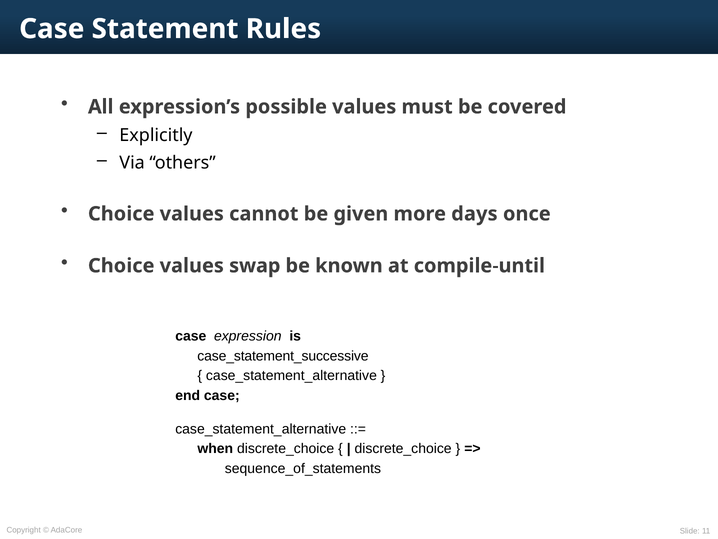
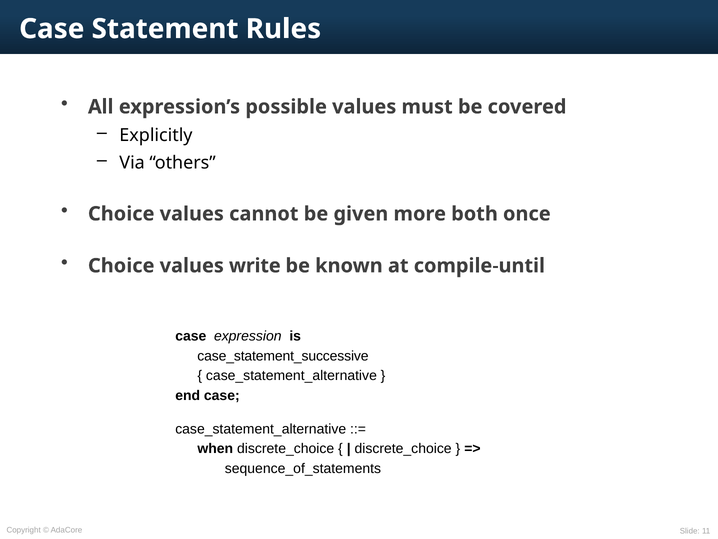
days: days -> both
swap: swap -> write
